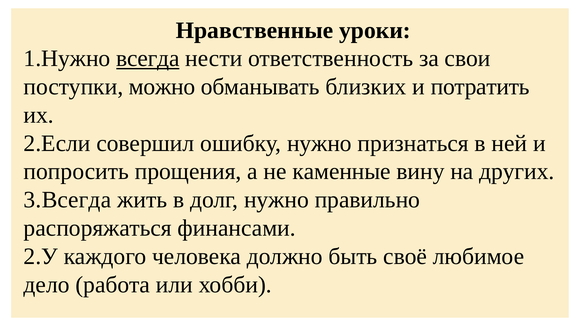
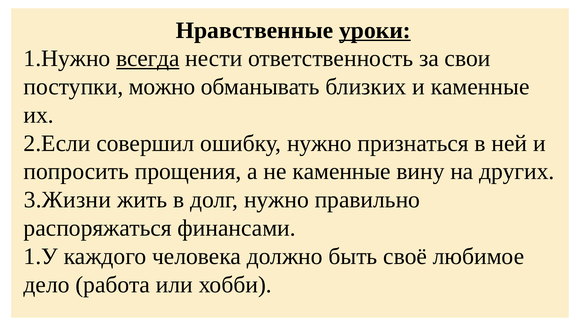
уроки underline: none -> present
и потратить: потратить -> каменные
3.Всегда: 3.Всегда -> 3.Жизни
2.У: 2.У -> 1.У
